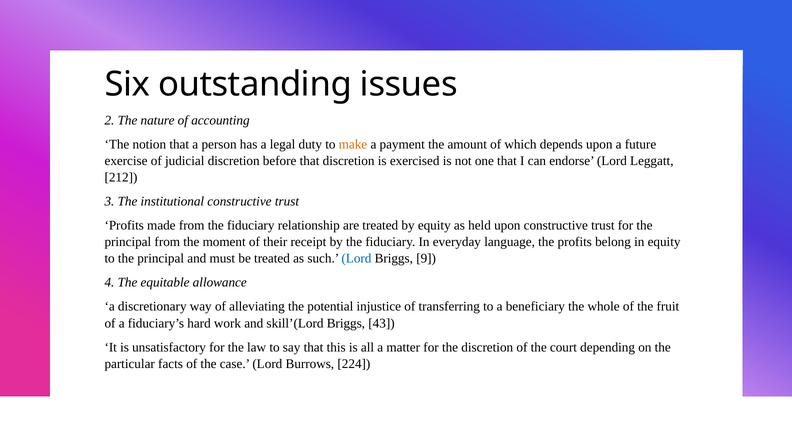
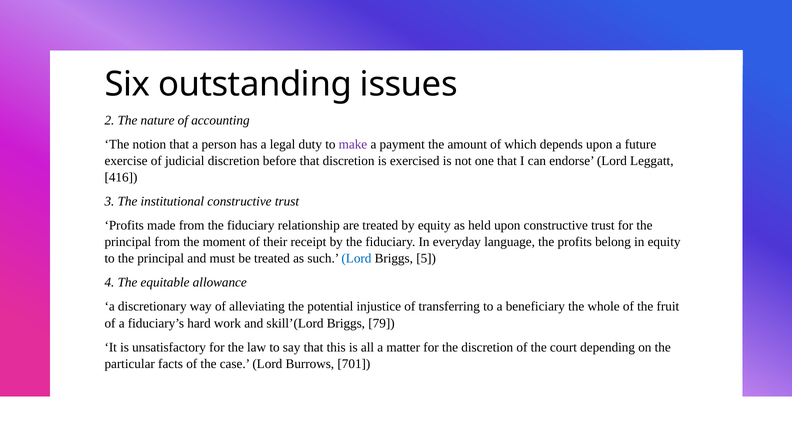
make colour: orange -> purple
212: 212 -> 416
9: 9 -> 5
43: 43 -> 79
224: 224 -> 701
